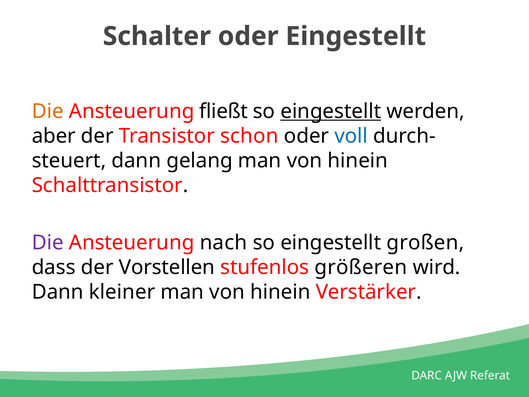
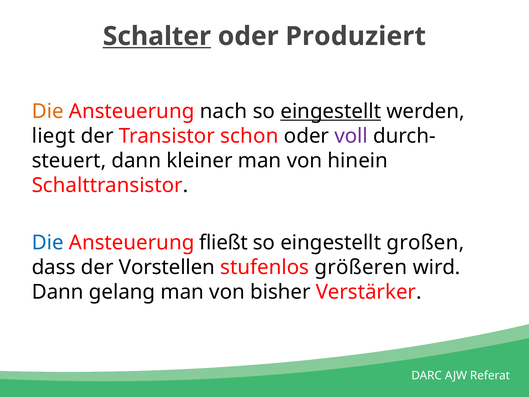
Schalter underline: none -> present
oder Eingestellt: Eingestellt -> Produziert
fließt: fließt -> nach
aber: aber -> liegt
voll colour: blue -> purple
gelang: gelang -> kleiner
Die at (48, 243) colour: purple -> blue
nach: nach -> fließt
kleiner: kleiner -> gelang
hinein at (280, 292): hinein -> bisher
